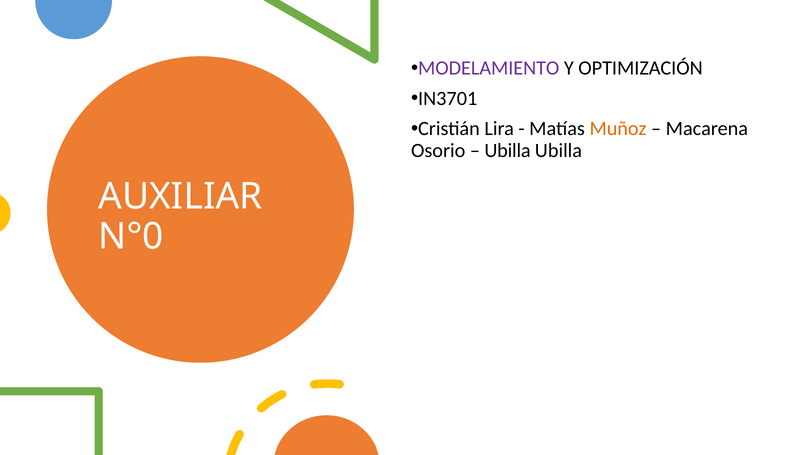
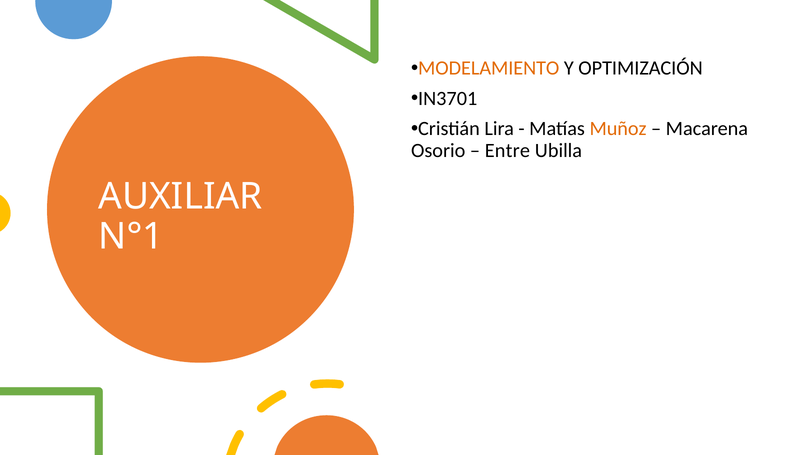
MODELAMIENTO colour: purple -> orange
Ubilla at (508, 151): Ubilla -> Entre
N°0: N°0 -> N°1
